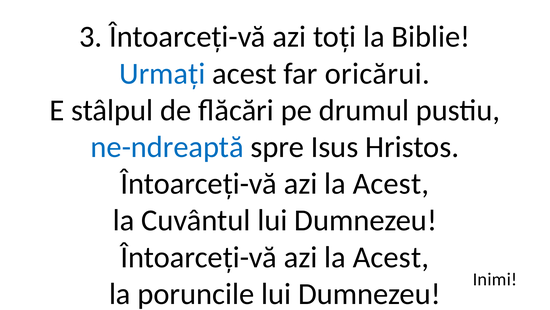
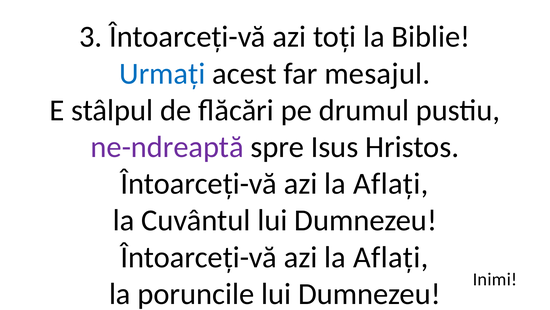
oricărui: oricărui -> mesajul
ne-ndreaptă colour: blue -> purple
Acest at (391, 183): Acest -> Aflați
Acest at (391, 257): Acest -> Aflați
